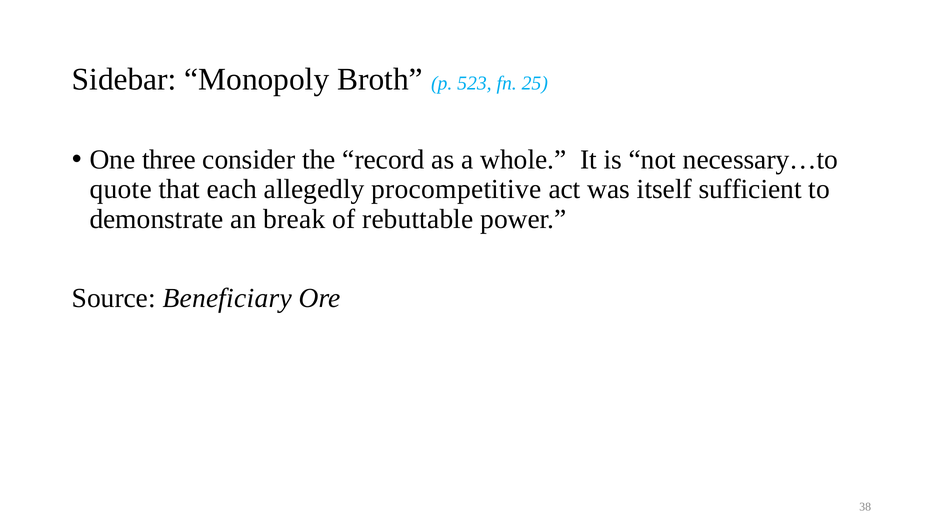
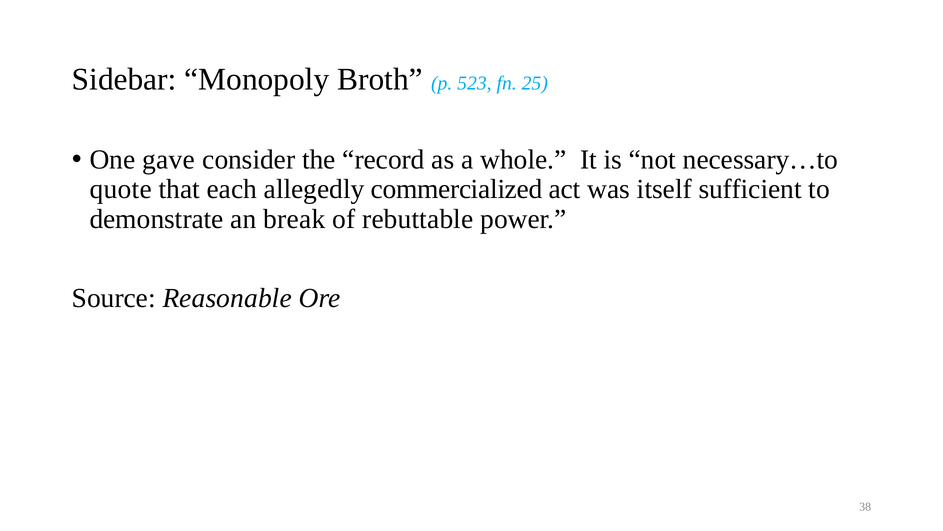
three: three -> gave
procompetitive: procompetitive -> commercialized
Beneficiary: Beneficiary -> Reasonable
